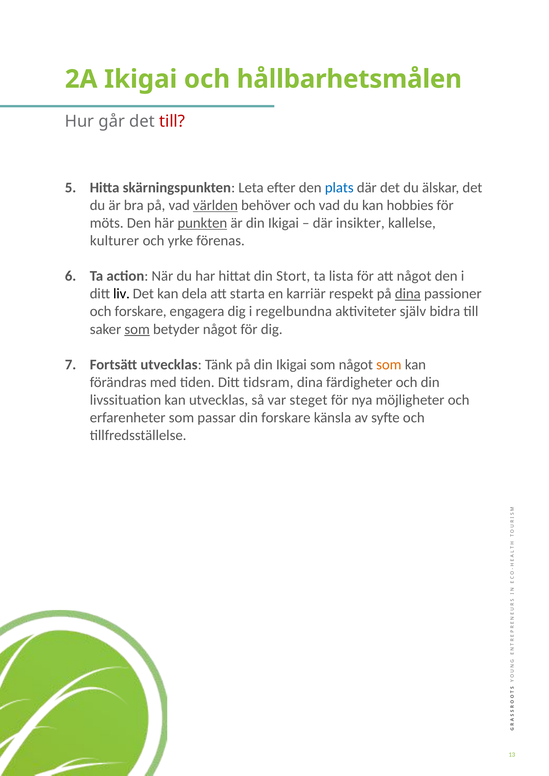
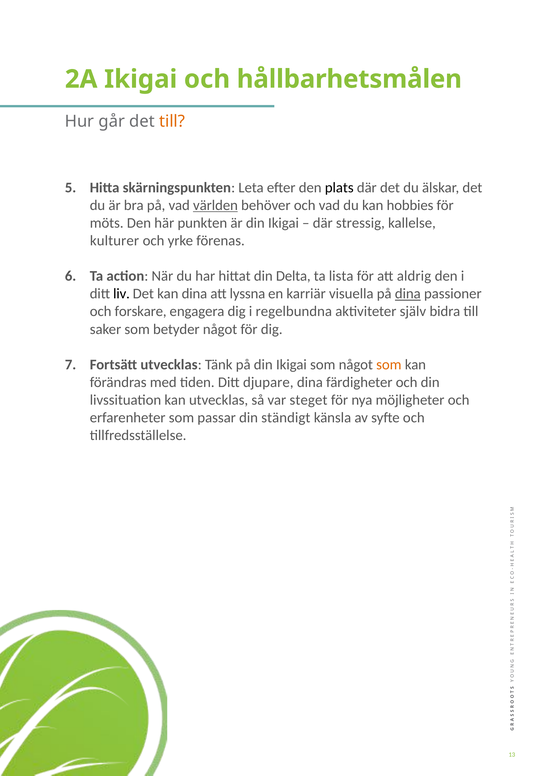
till at (172, 122) colour: red -> orange
plats colour: blue -> black
punkten underline: present -> none
insikter: insikter -> stressig
Stort: Stort -> Delta
att något: något -> aldrig
kan dela: dela -> dina
starta: starta -> lyssna
respekt: respekt -> visuella
som at (137, 329) underline: present -> none
tidsram: tidsram -> djupare
din forskare: forskare -> ständigt
